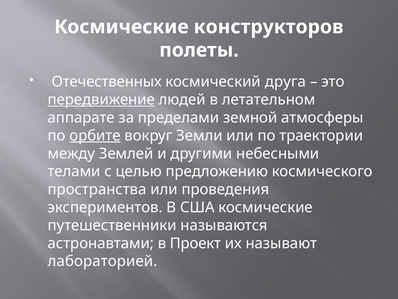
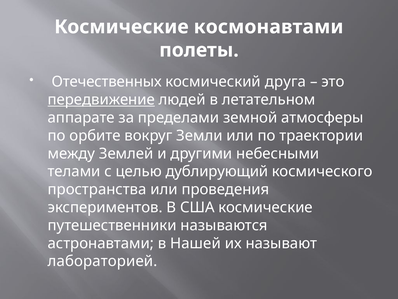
конструкторов: конструкторов -> космонавтами
орбите underline: present -> none
предложению: предложению -> дублирующий
Проект: Проект -> Нашей
